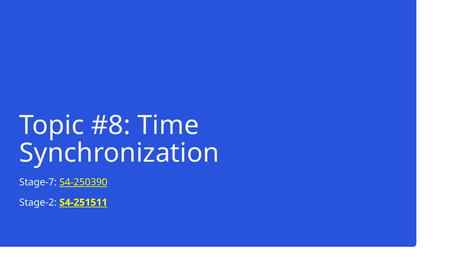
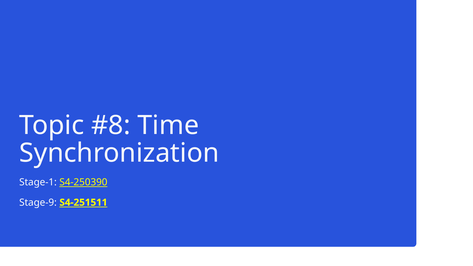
Stage-7: Stage-7 -> Stage-1
Stage-2: Stage-2 -> Stage-9
